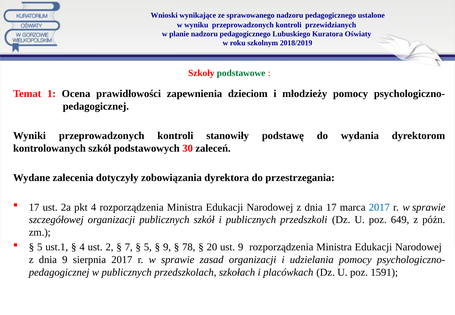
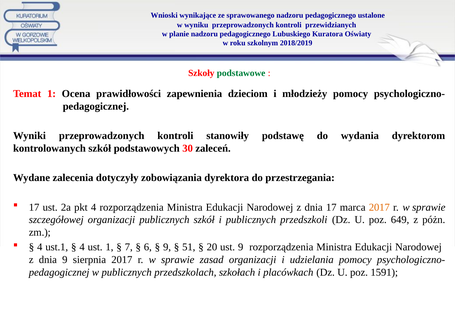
2017 at (379, 207) colour: blue -> orange
5 at (40, 247): 5 -> 4
ust 2: 2 -> 1
5 at (148, 247): 5 -> 6
78: 78 -> 51
